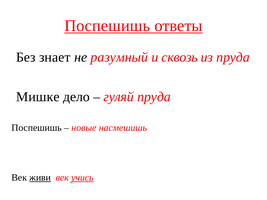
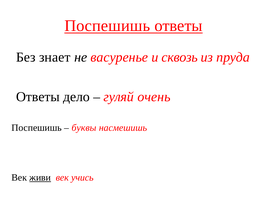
разумный: разумный -> васуренье
Мишке at (38, 97): Мишке -> Ответы
гуляй пруда: пруда -> очень
новые: новые -> буквы
учись underline: present -> none
